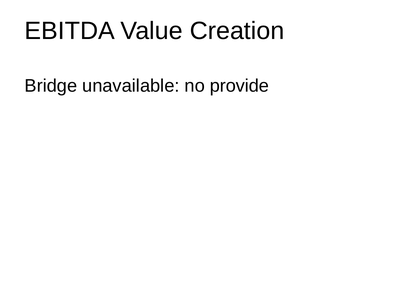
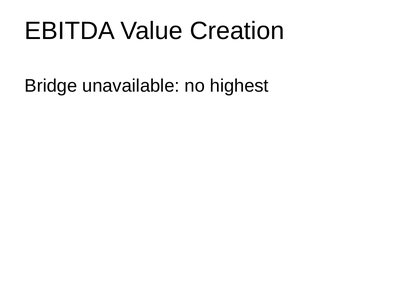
provide: provide -> highest
